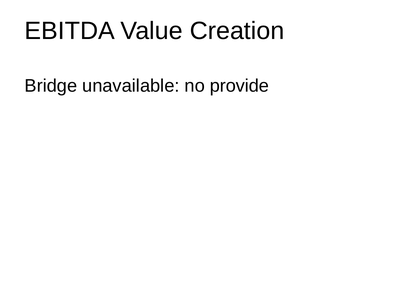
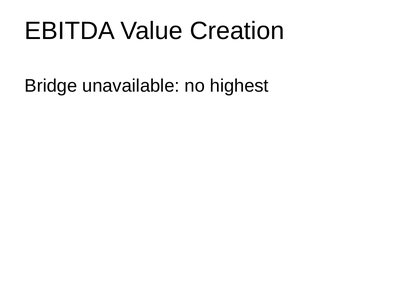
provide: provide -> highest
